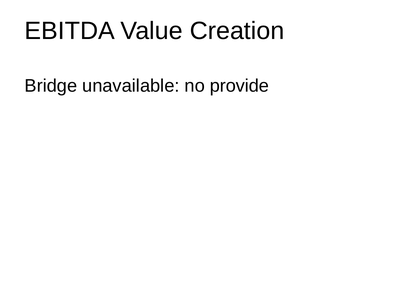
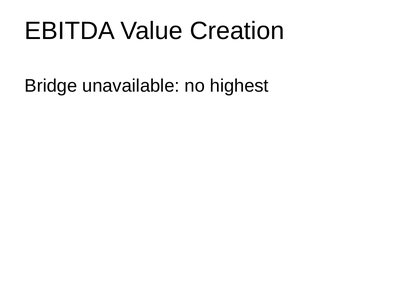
provide: provide -> highest
